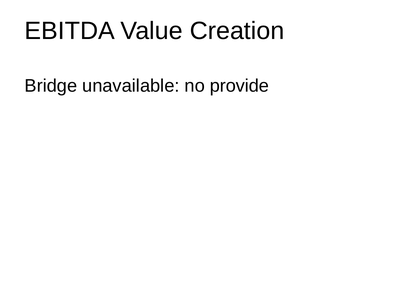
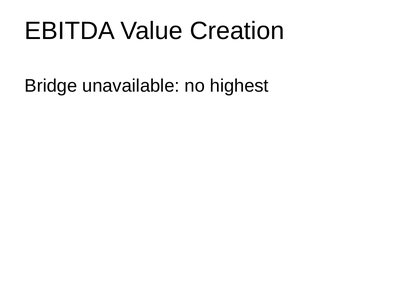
provide: provide -> highest
